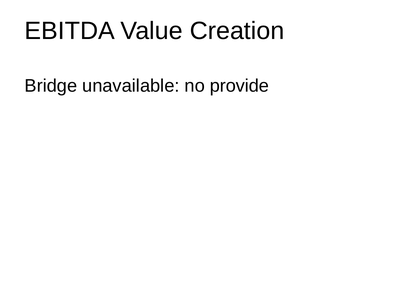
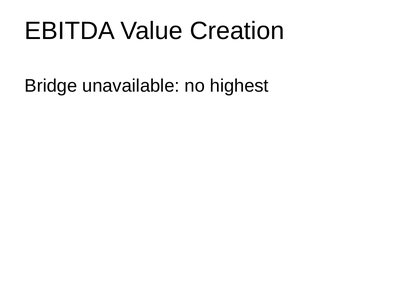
provide: provide -> highest
